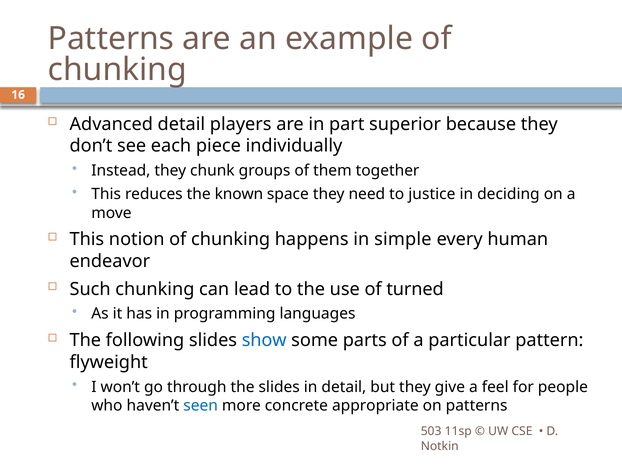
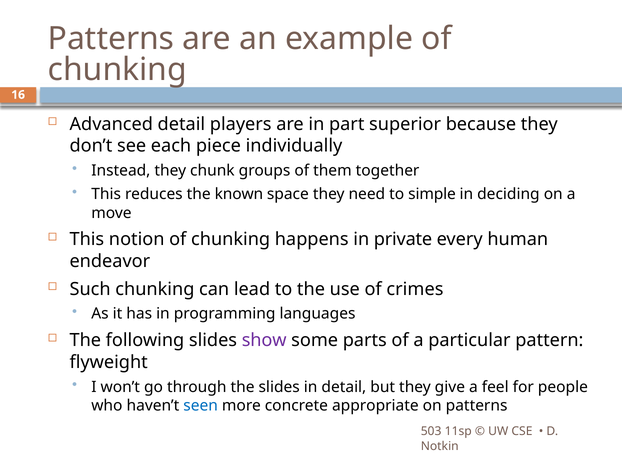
justice: justice -> simple
simple: simple -> private
turned: turned -> crimes
show colour: blue -> purple
